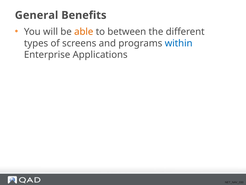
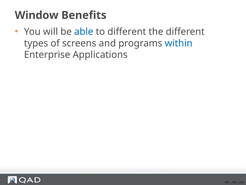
General: General -> Window
able colour: orange -> blue
to between: between -> different
